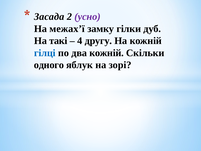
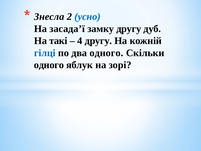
Засада: Засада -> Знесла
усно colour: purple -> blue
межах’ї: межах’ї -> засада’ї
замку гілки: гілки -> другу
два кожній: кожній -> одного
